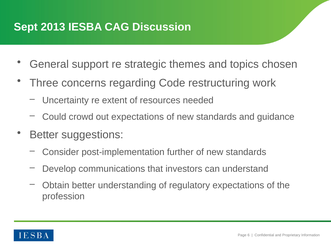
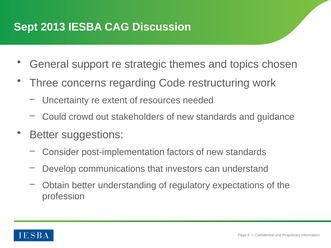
out expectations: expectations -> stakeholders
further: further -> factors
